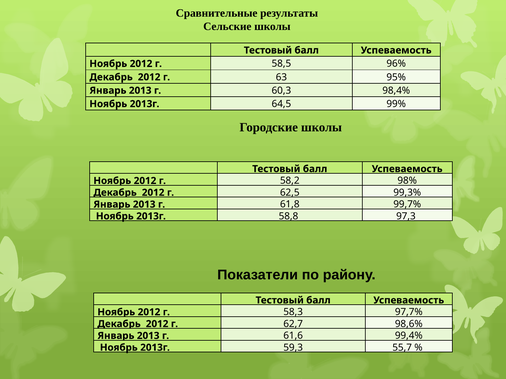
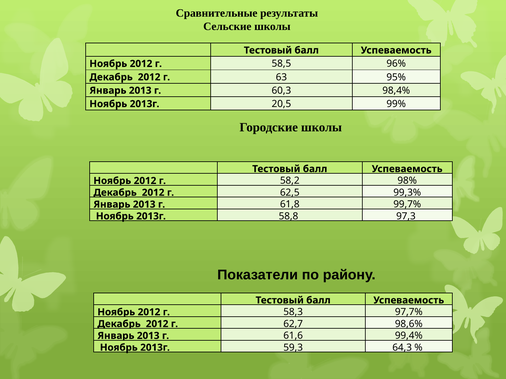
64,5: 64,5 -> 20,5
55,7: 55,7 -> 64,3
